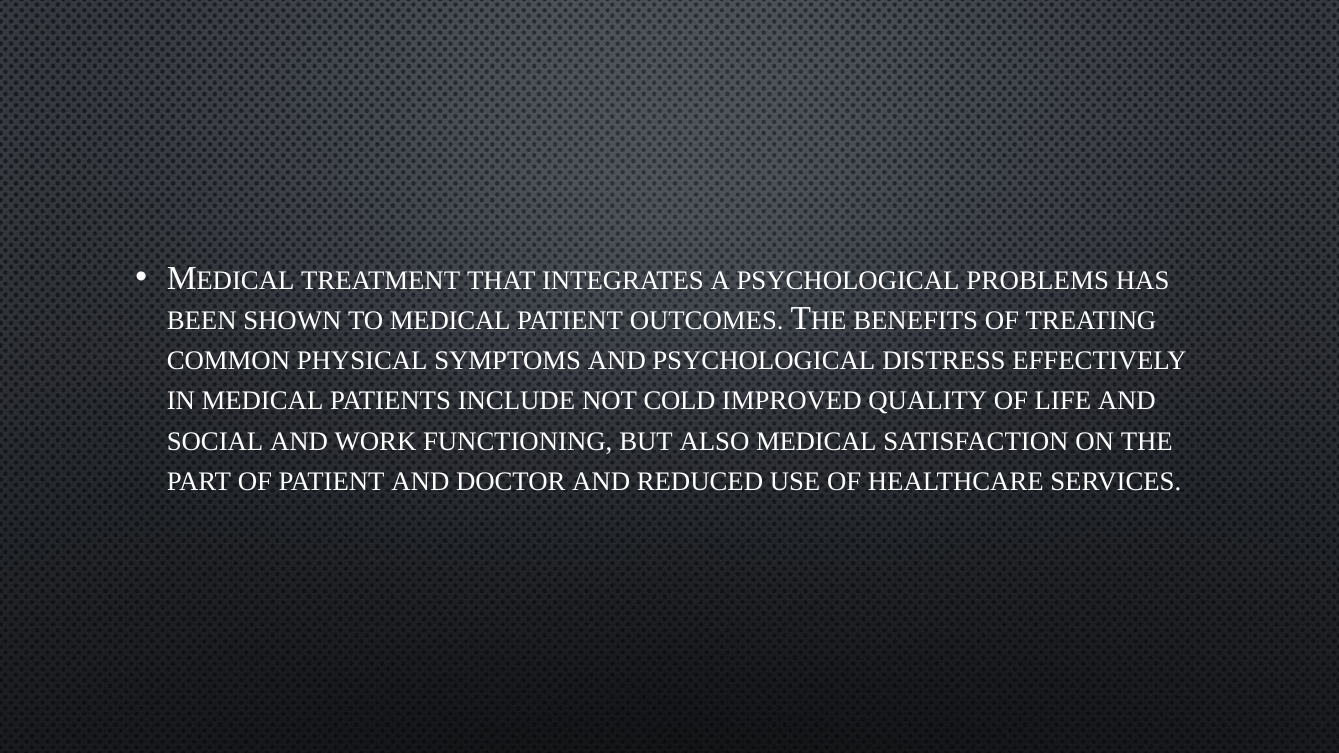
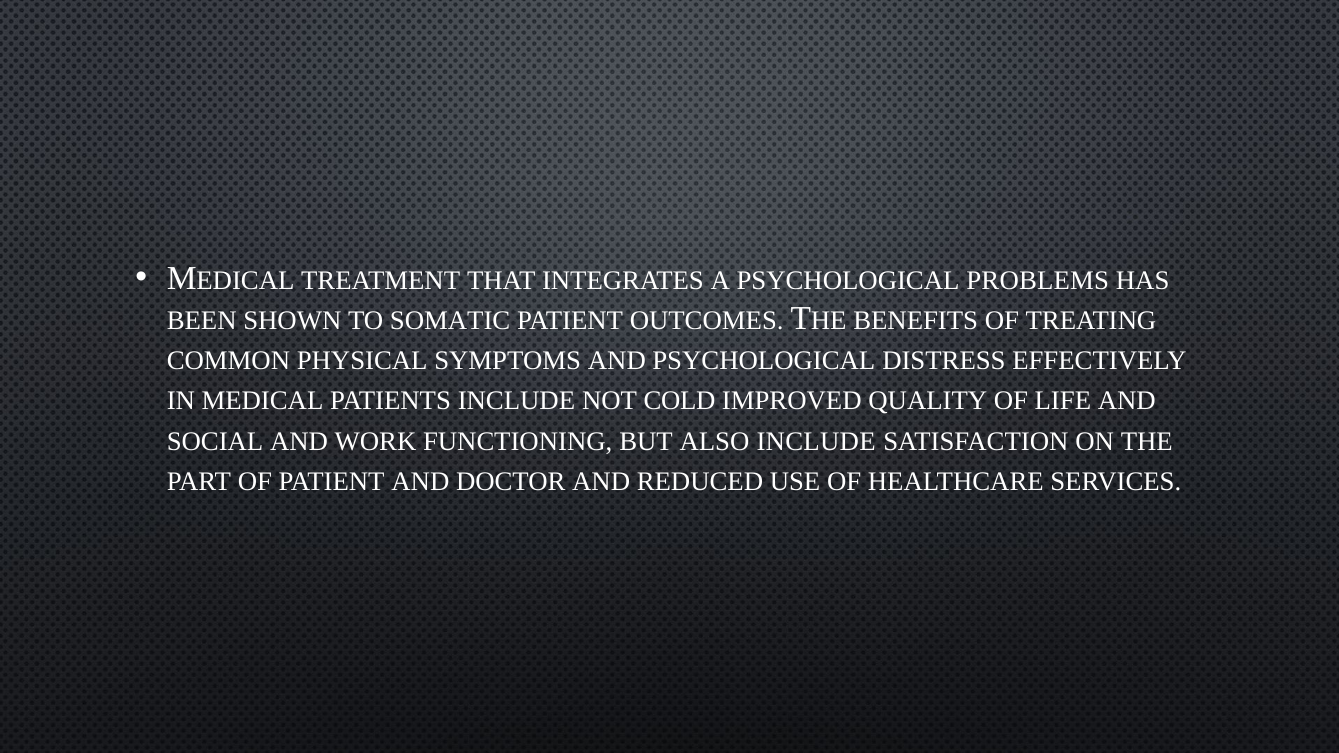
TO MEDICAL: MEDICAL -> SOMATIC
ALSO MEDICAL: MEDICAL -> INCLUDE
